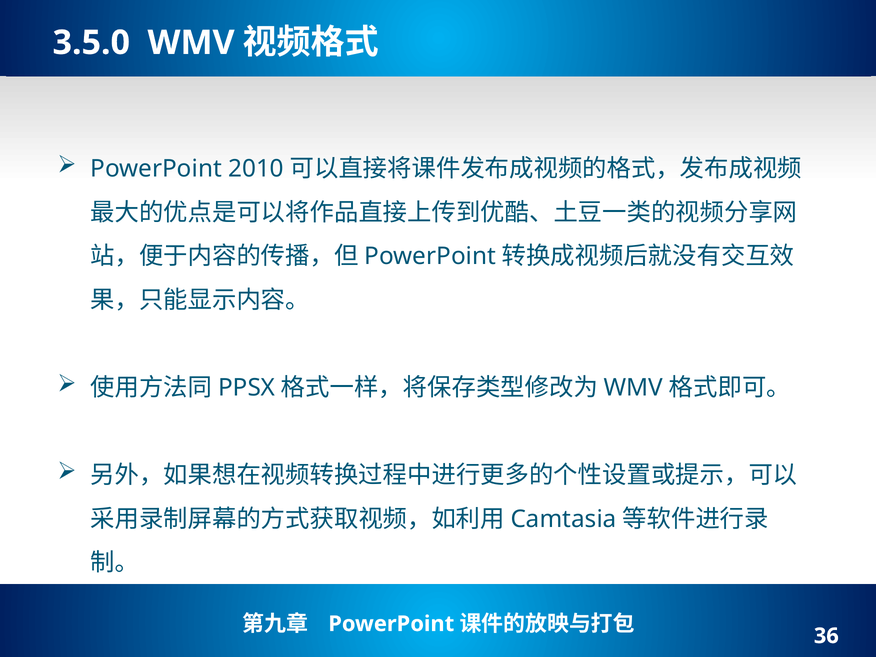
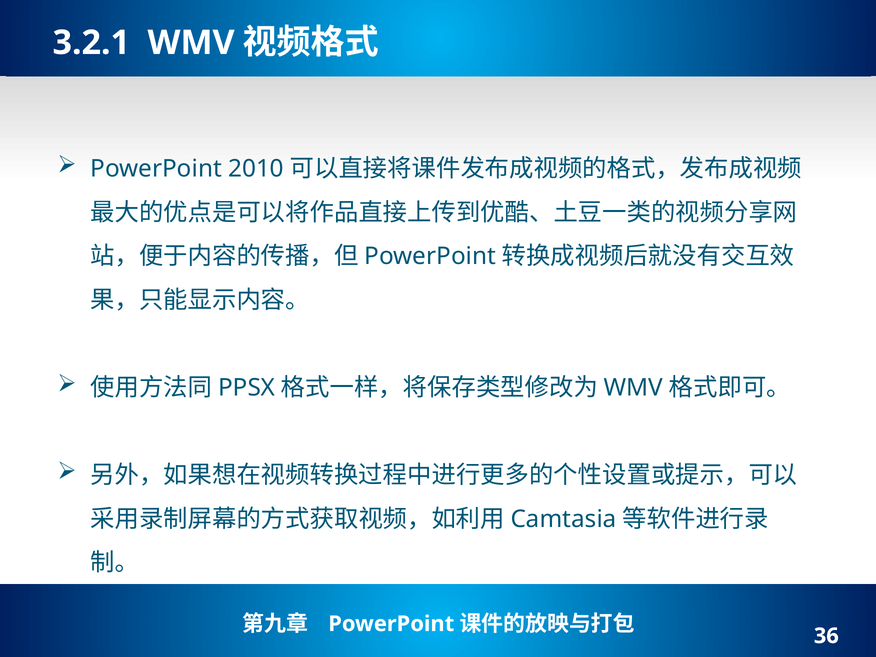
3.5.0: 3.5.0 -> 3.2.1
